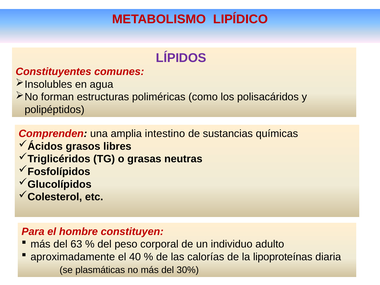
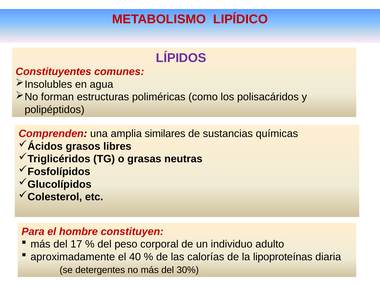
intestino: intestino -> similares
63: 63 -> 17
plasmáticas: plasmáticas -> detergentes
